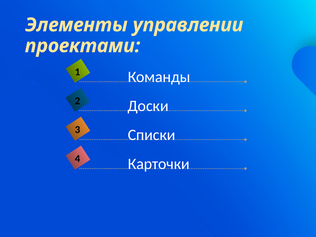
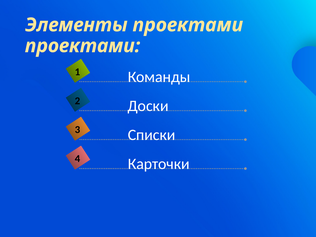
Элементы управлении: управлении -> проектами
